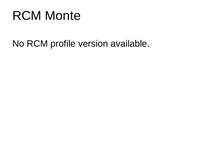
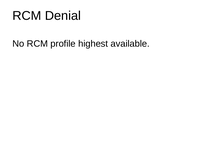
Monte: Monte -> Denial
version: version -> highest
